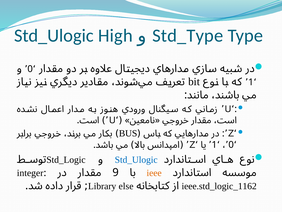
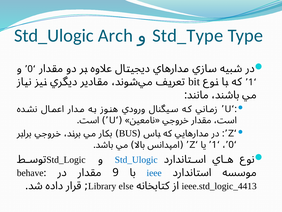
High: High -> Arch
integer: integer -> behave
ieee colour: orange -> blue
ieee.std_logic_1162: ieee.std_logic_1162 -> ieee.std_logic_4413
